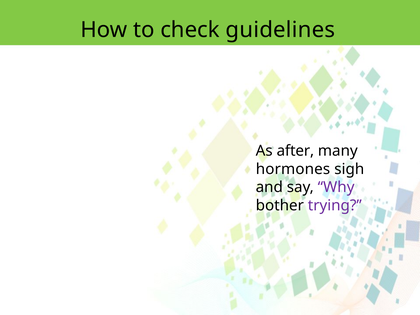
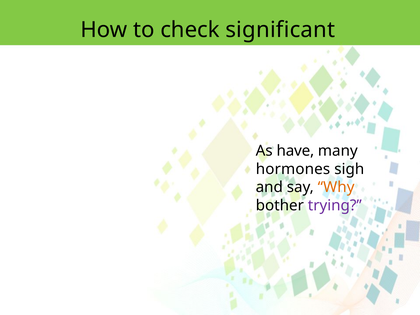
guidelines: guidelines -> significant
after: after -> have
Why colour: purple -> orange
